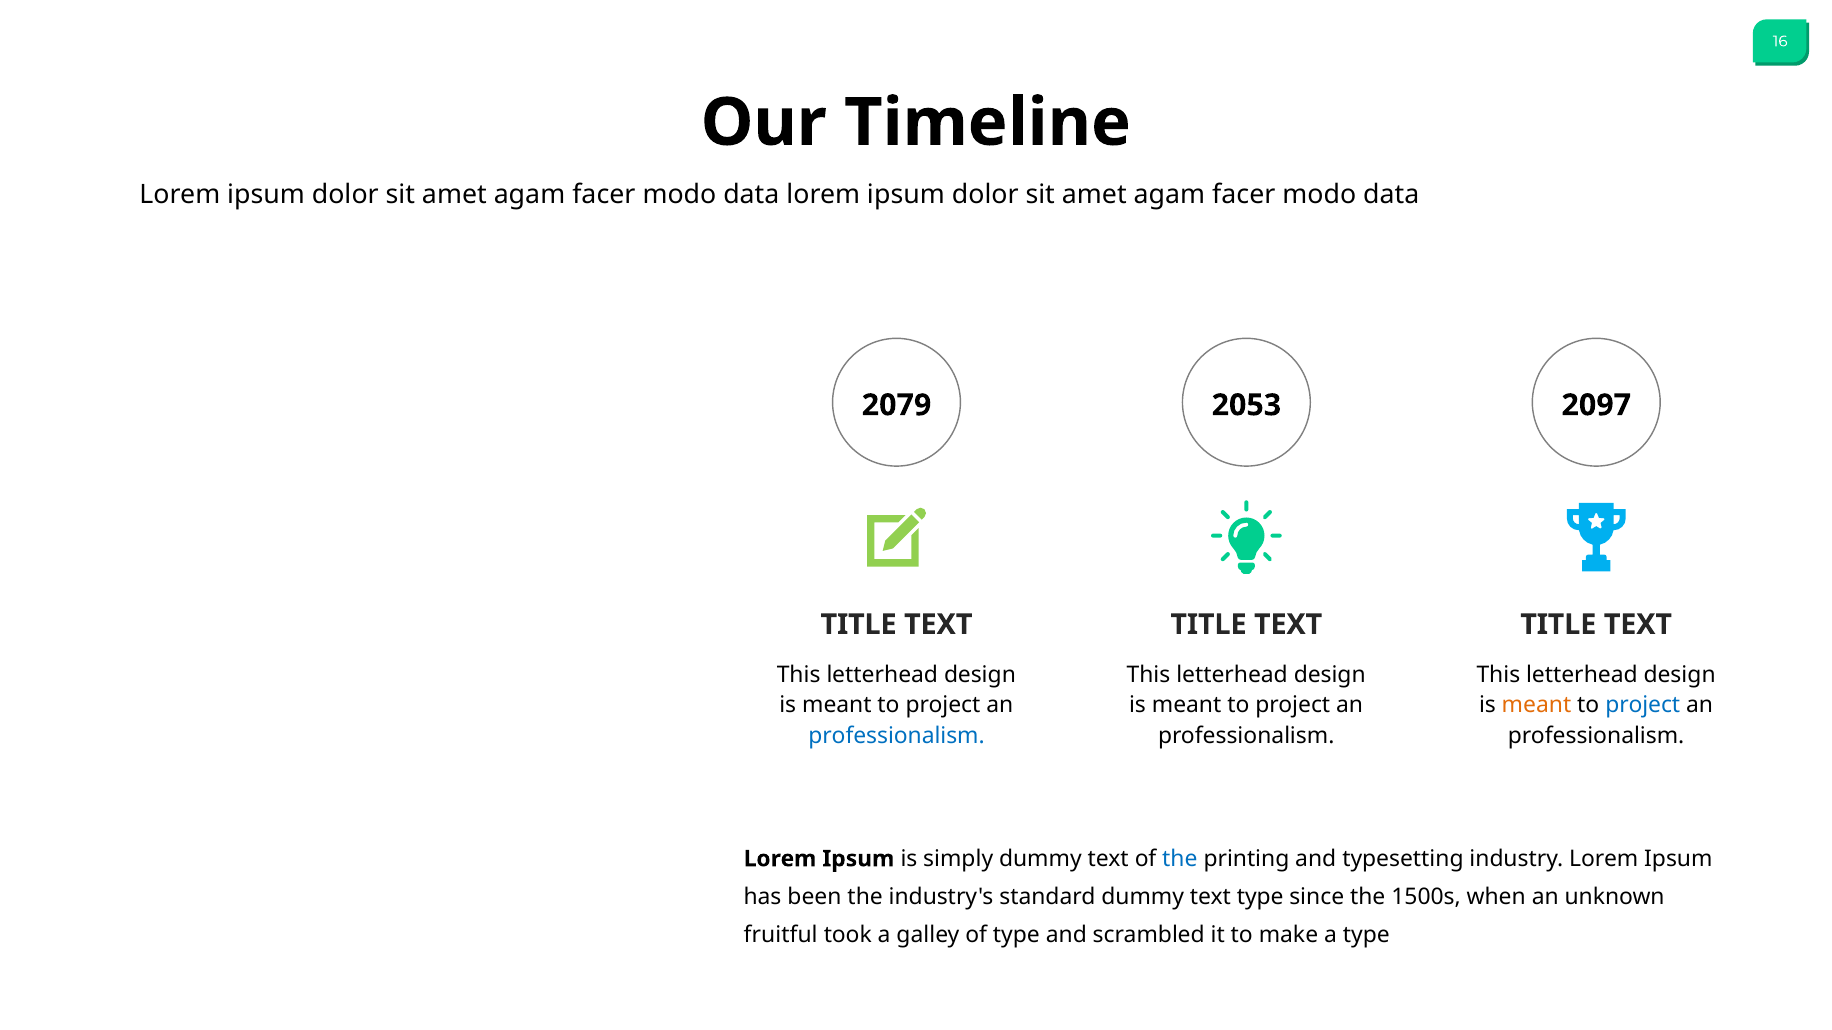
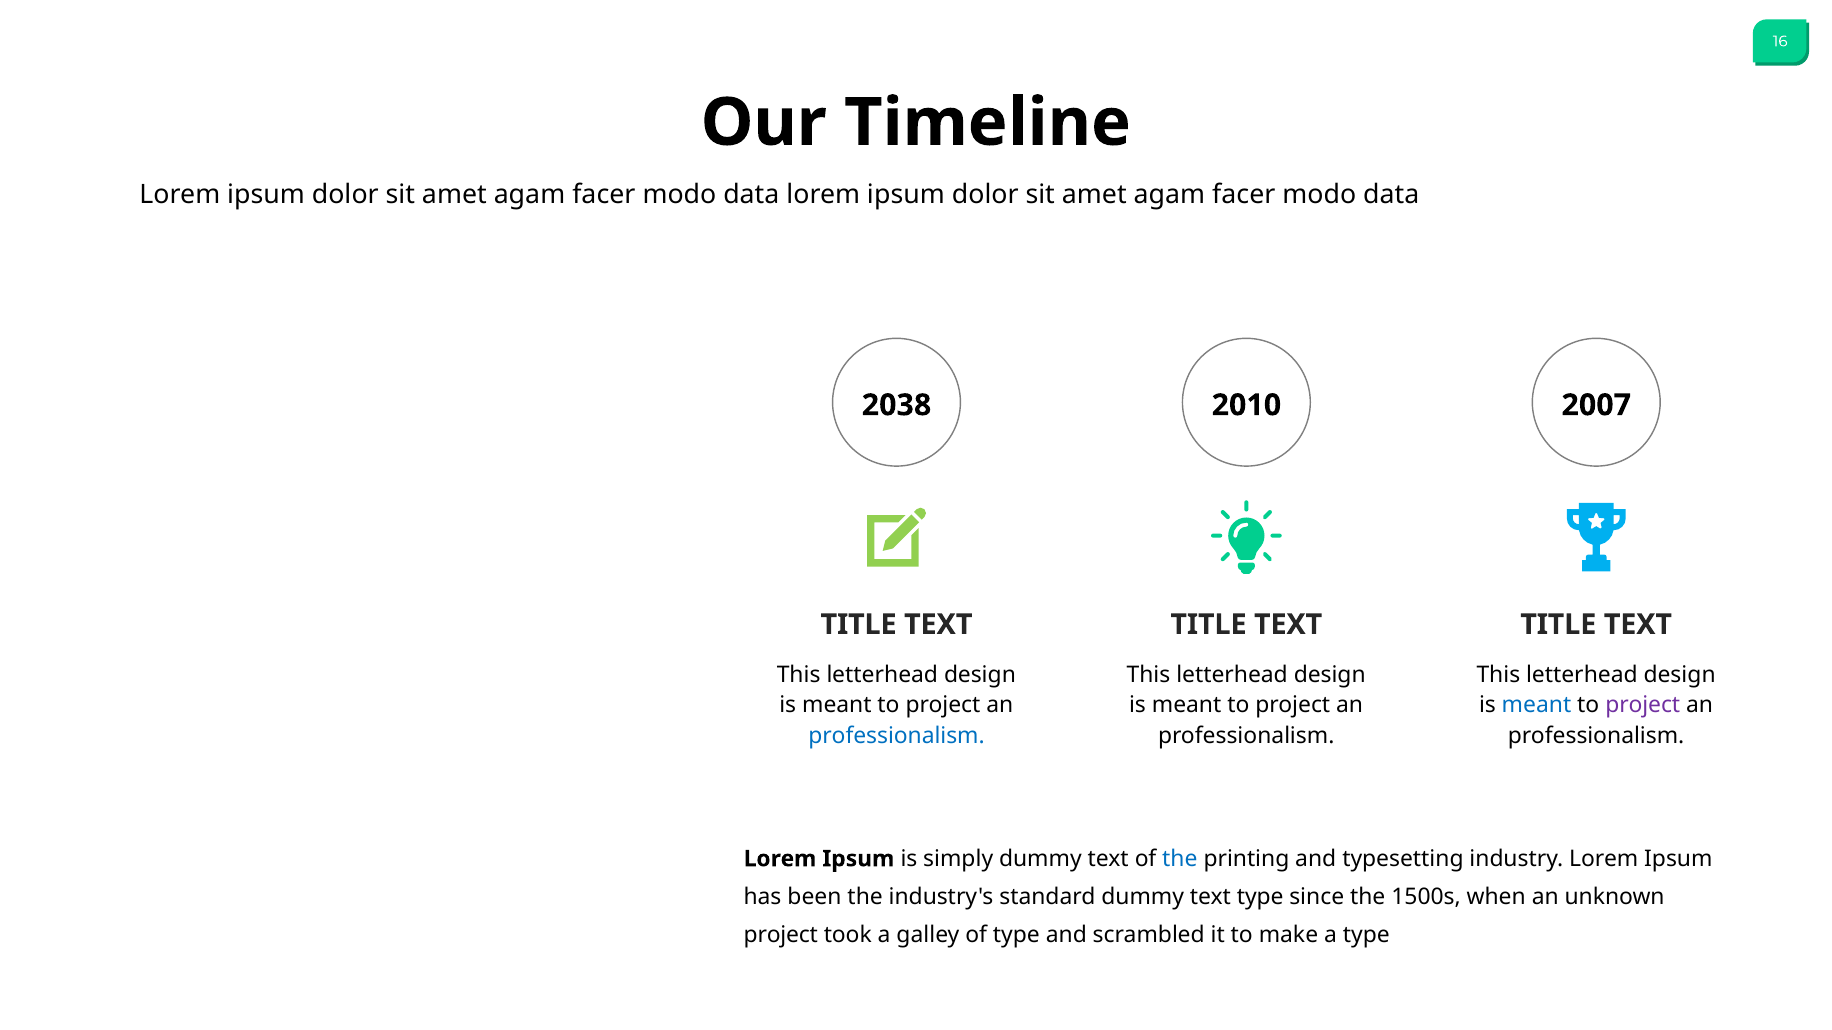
2079: 2079 -> 2038
2053: 2053 -> 2010
2097: 2097 -> 2007
meant at (1537, 706) colour: orange -> blue
project at (1643, 706) colour: blue -> purple
fruitful at (781, 936): fruitful -> project
